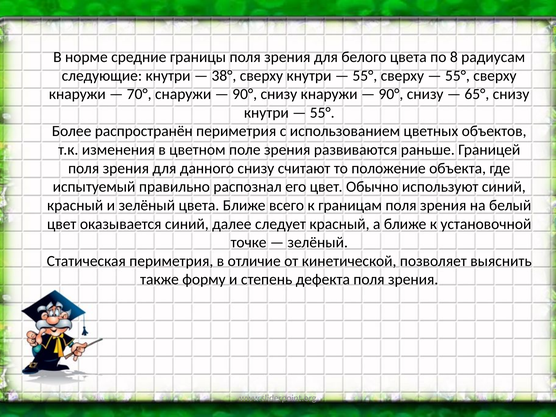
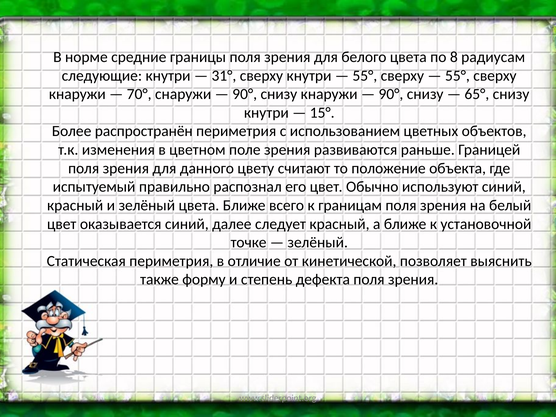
38°: 38° -> 31°
55° at (322, 113): 55° -> 15°
данного снизу: снизу -> цвету
